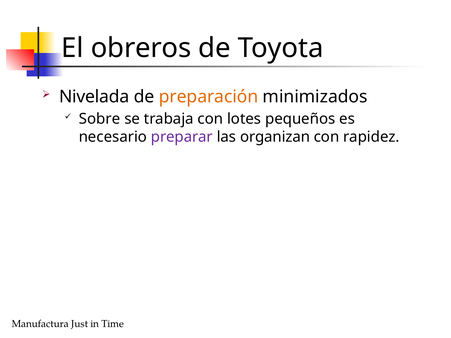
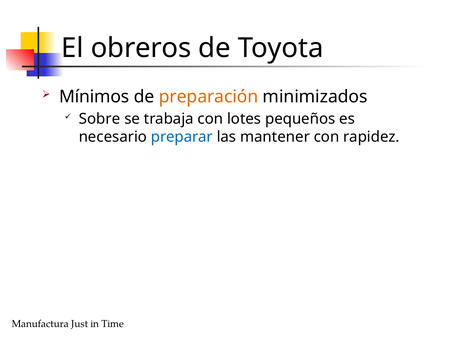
Nivelada: Nivelada -> Mínimos
preparar colour: purple -> blue
organizan: organizan -> mantener
